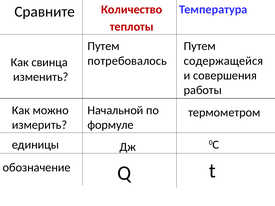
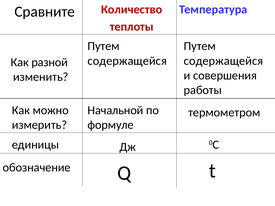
потребовалось at (127, 61): потребовалось -> содержащейся
свинца: свинца -> разной
